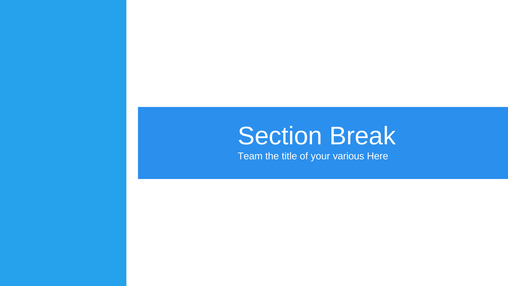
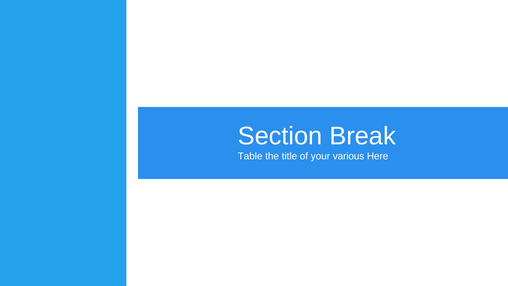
Team: Team -> Table
